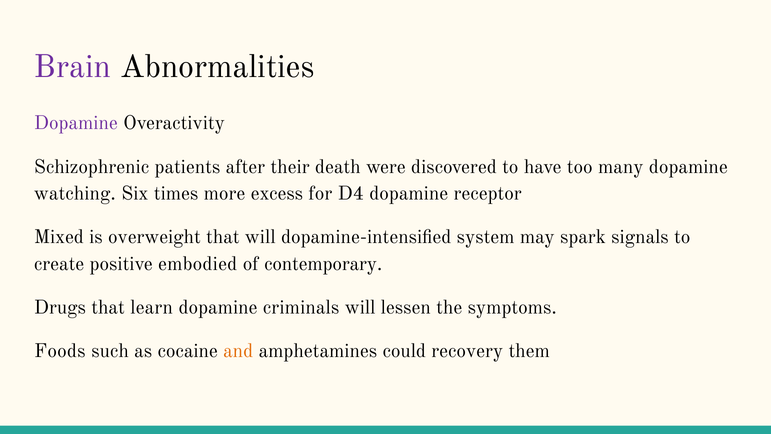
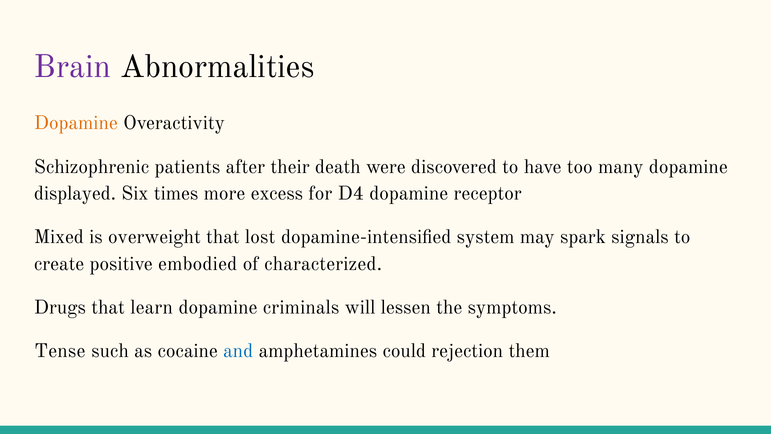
Dopamine at (76, 123) colour: purple -> orange
watching: watching -> displayed
that will: will -> lost
contemporary: contemporary -> characterized
Foods: Foods -> Tense
and colour: orange -> blue
recovery: recovery -> rejection
